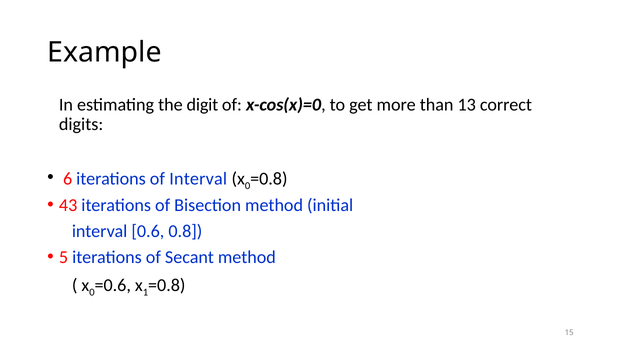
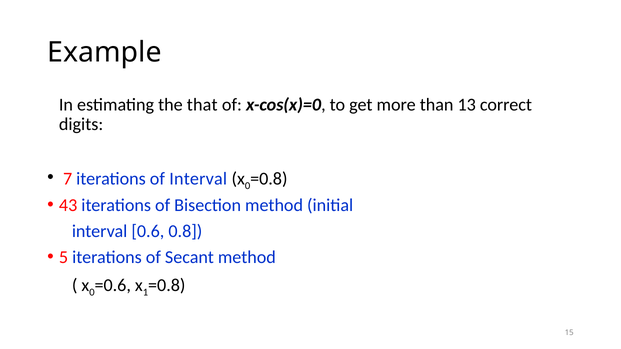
digit: digit -> that
6: 6 -> 7
